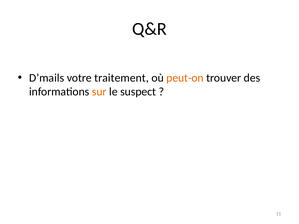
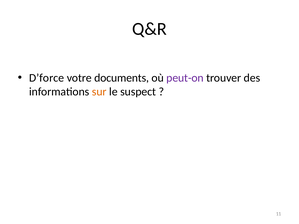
D’mails: D’mails -> D’force
traitement: traitement -> documents
peut-on colour: orange -> purple
